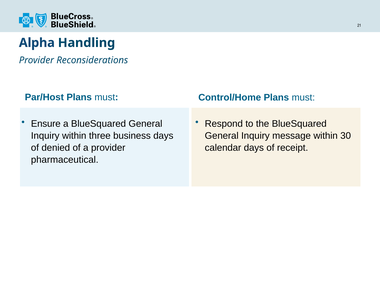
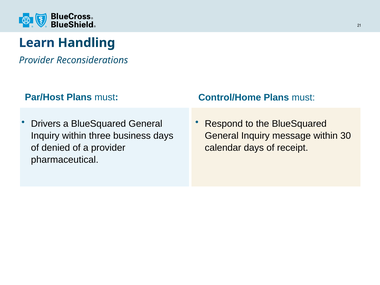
Alpha: Alpha -> Learn
Ensure: Ensure -> Drivers
